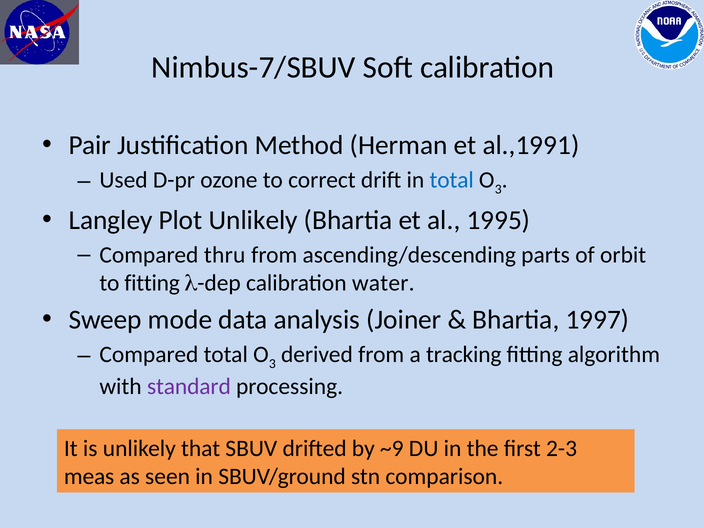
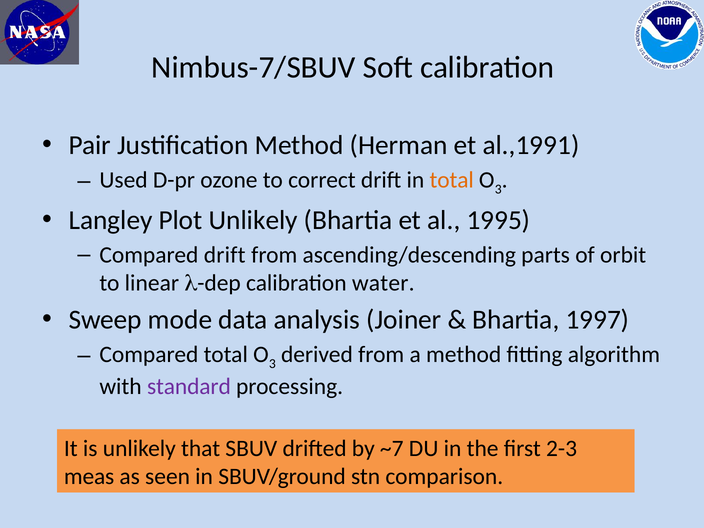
total at (452, 180) colour: blue -> orange
Compared thru: thru -> drift
to fitting: fitting -> linear
a tracking: tracking -> method
~9: ~9 -> ~7
